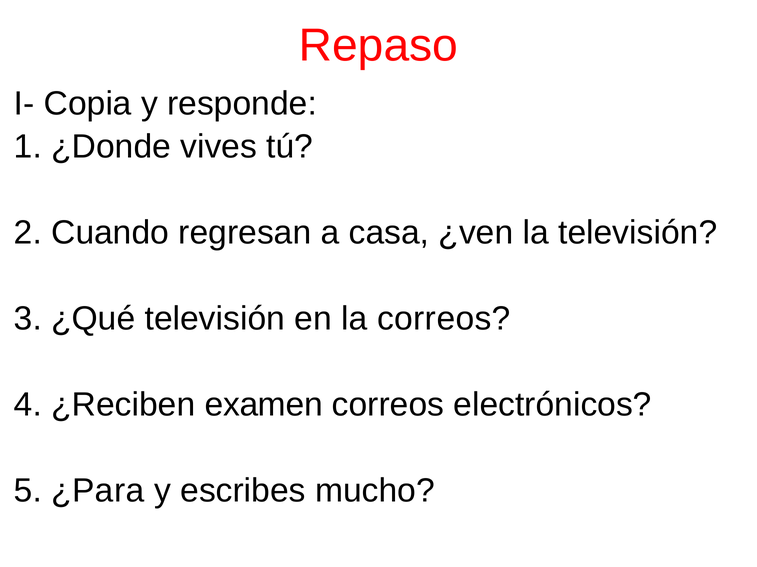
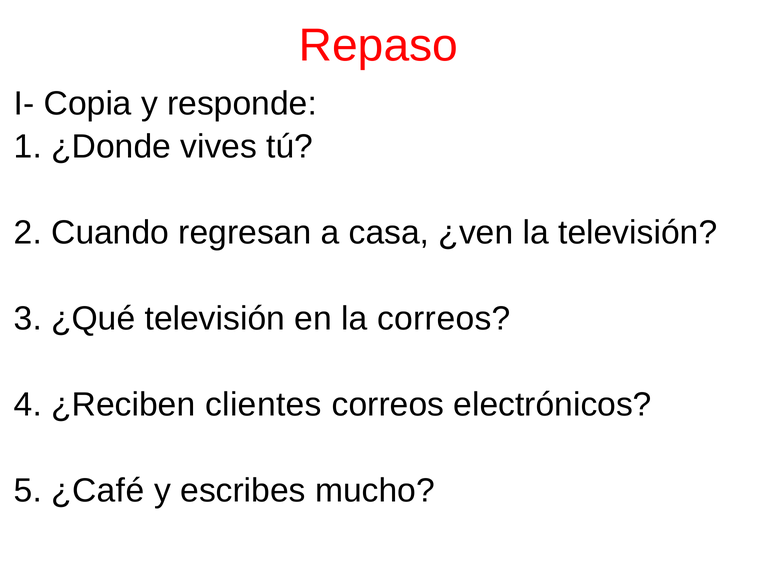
examen: examen -> clientes
¿Para: ¿Para -> ¿Café
